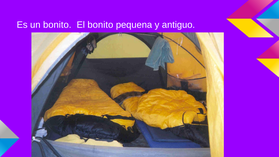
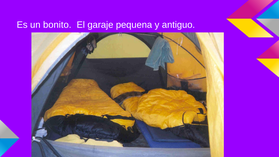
El bonito: bonito -> garaje
